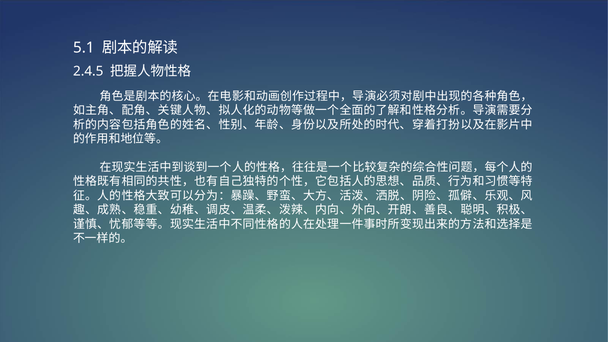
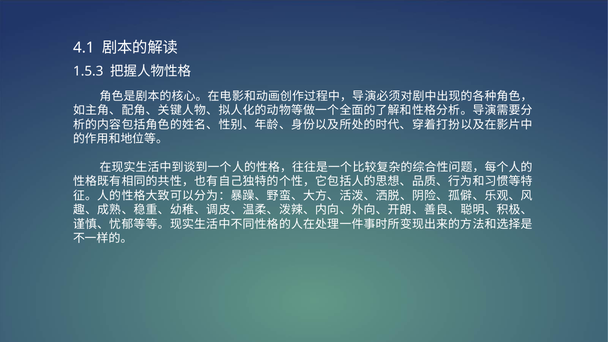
5.1: 5.1 -> 4.1
2.4.5: 2.4.5 -> 1.5.3
